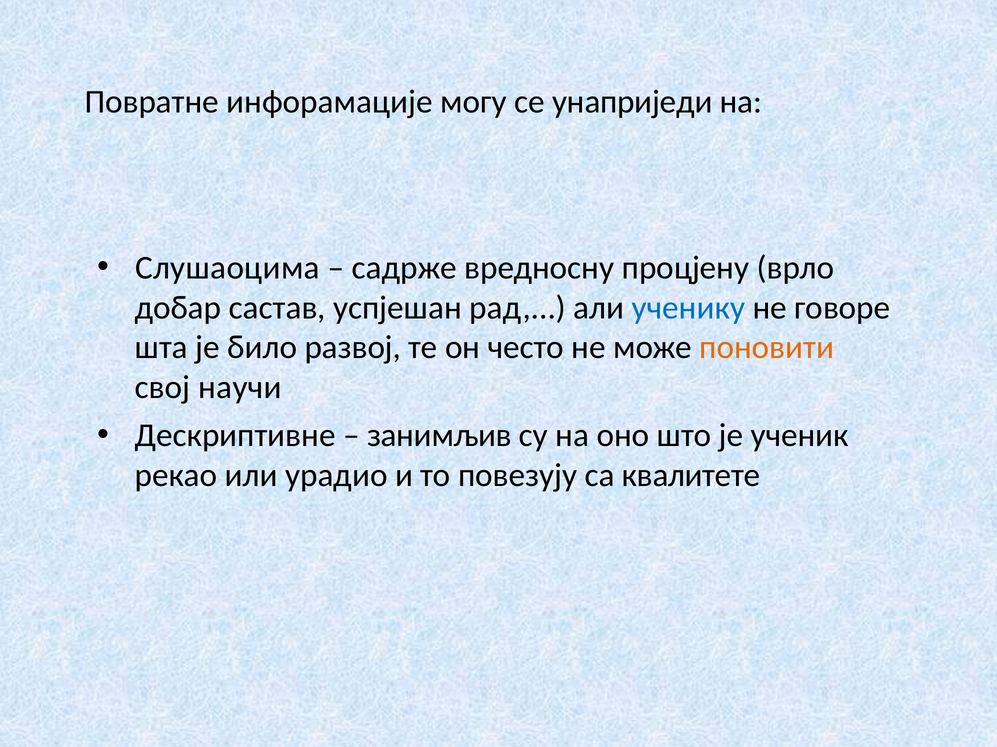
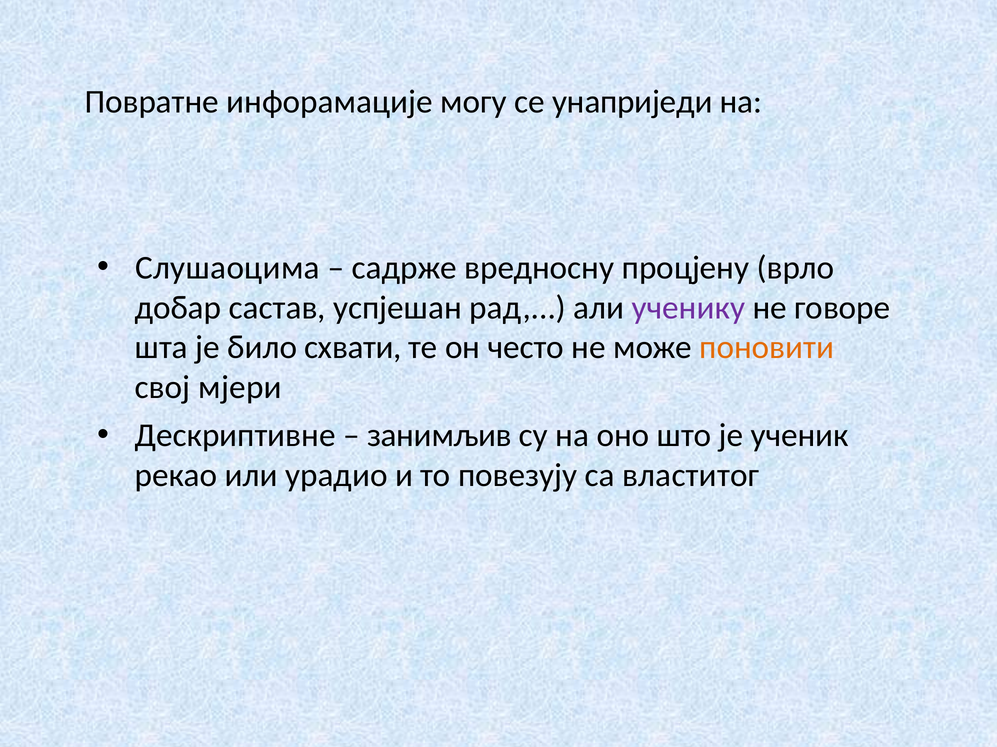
ученику colour: blue -> purple
развој: развој -> схвати
научи: научи -> мјери
квалитете: квалитете -> властитог
